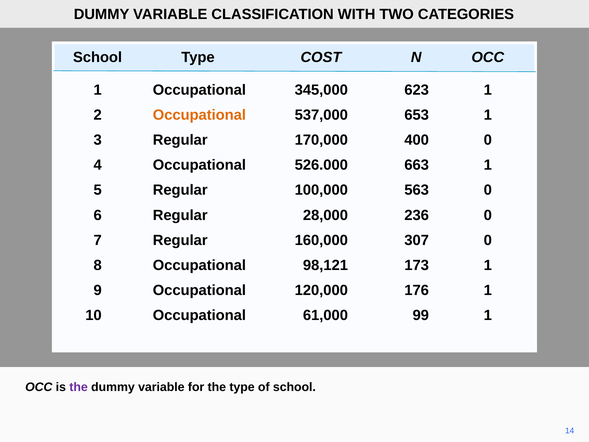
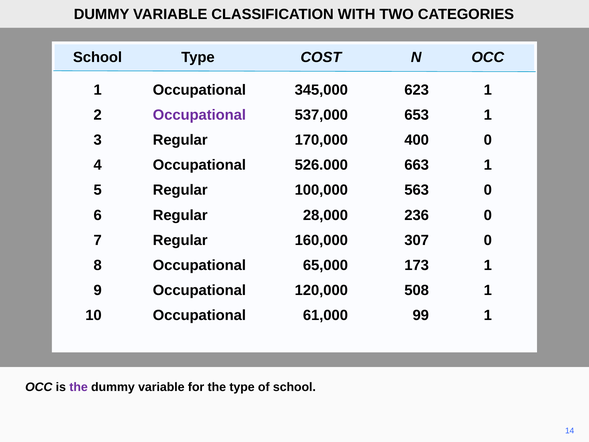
Occupational at (199, 115) colour: orange -> purple
98,121: 98,121 -> 65,000
176: 176 -> 508
